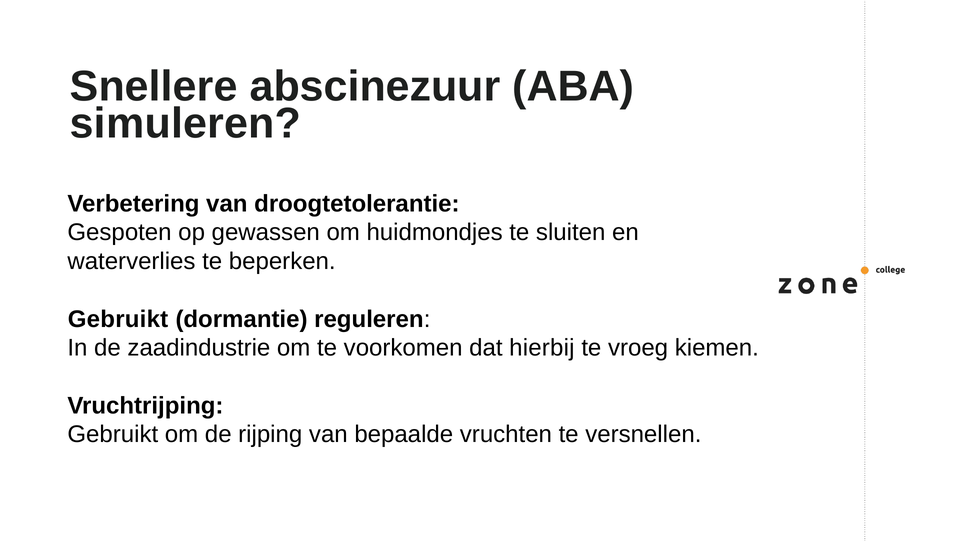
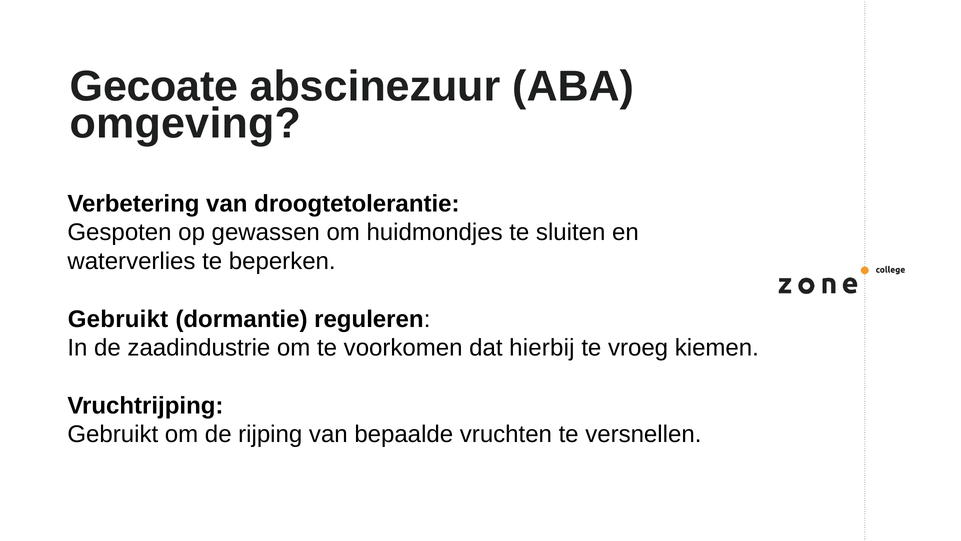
Snellere: Snellere -> Gecoate
simuleren: simuleren -> omgeving
